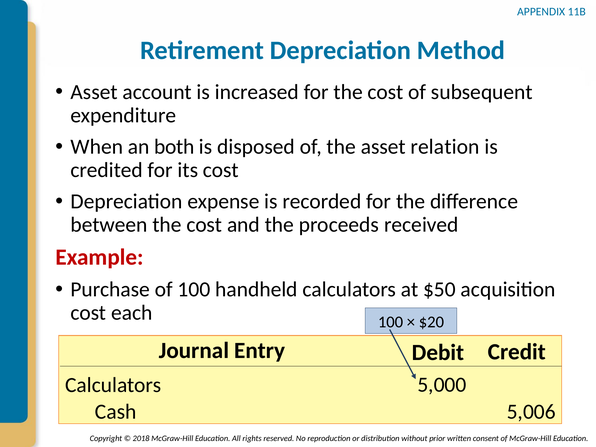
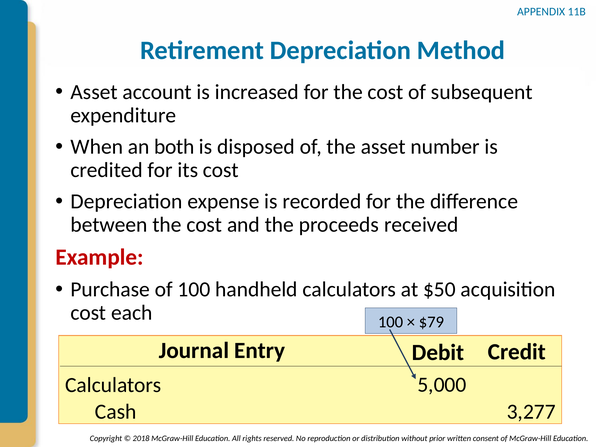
relation: relation -> number
$20: $20 -> $79
5,006: 5,006 -> 3,277
